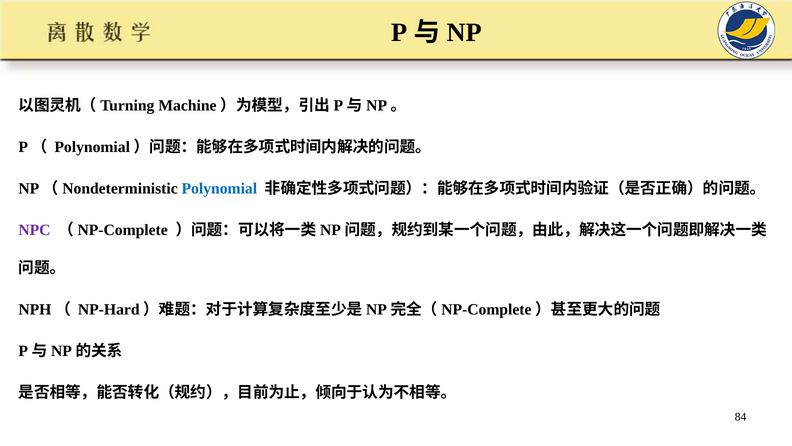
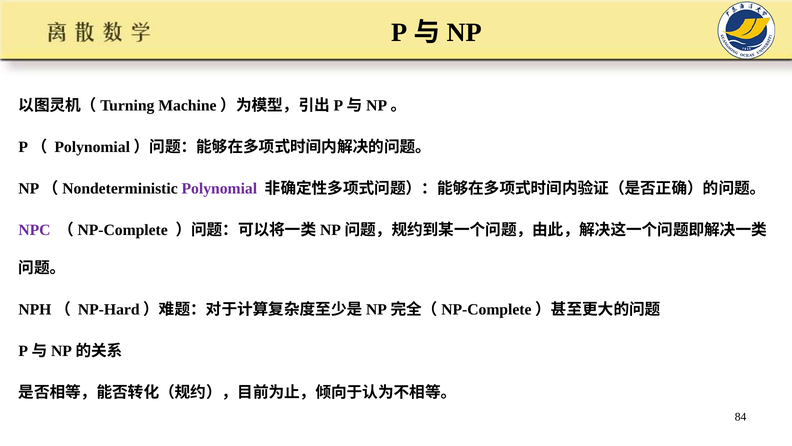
Polynomial colour: blue -> purple
